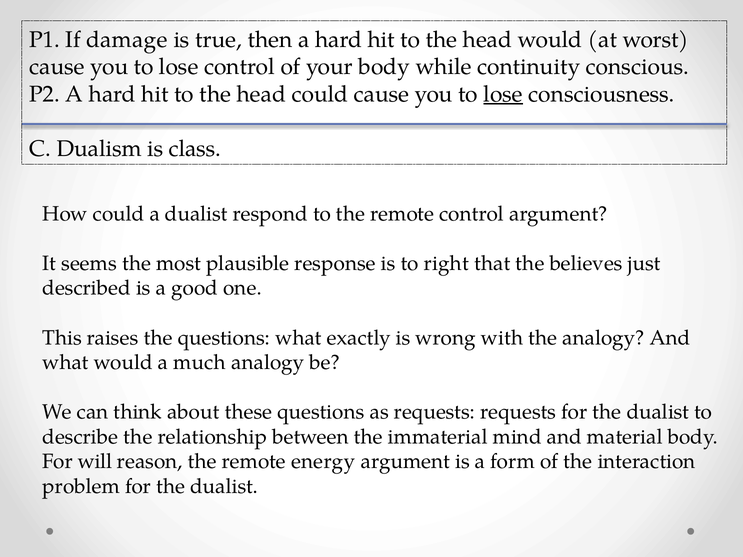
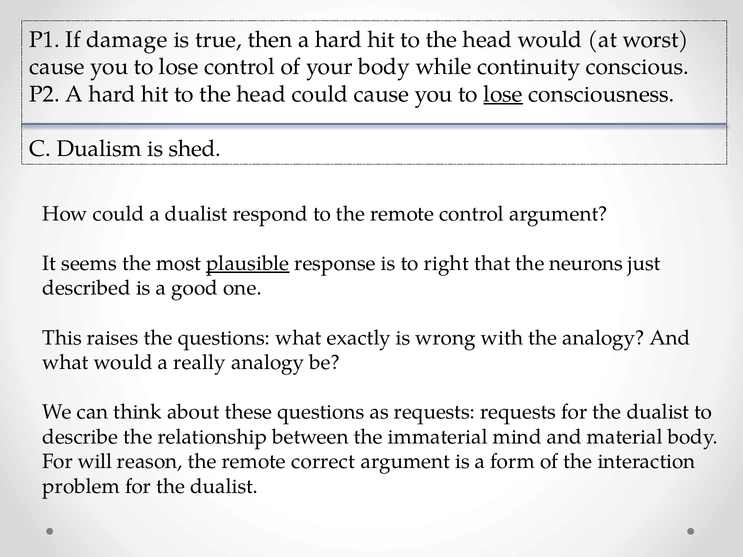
class: class -> shed
plausible underline: none -> present
believes: believes -> neurons
much: much -> really
energy: energy -> correct
